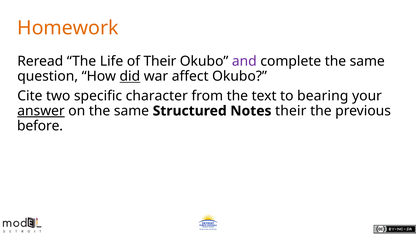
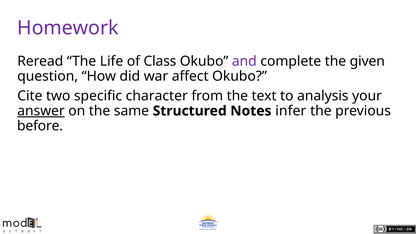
Homework colour: orange -> purple
of Their: Their -> Class
complete the same: same -> given
did underline: present -> none
bearing: bearing -> analysis
Notes their: their -> infer
